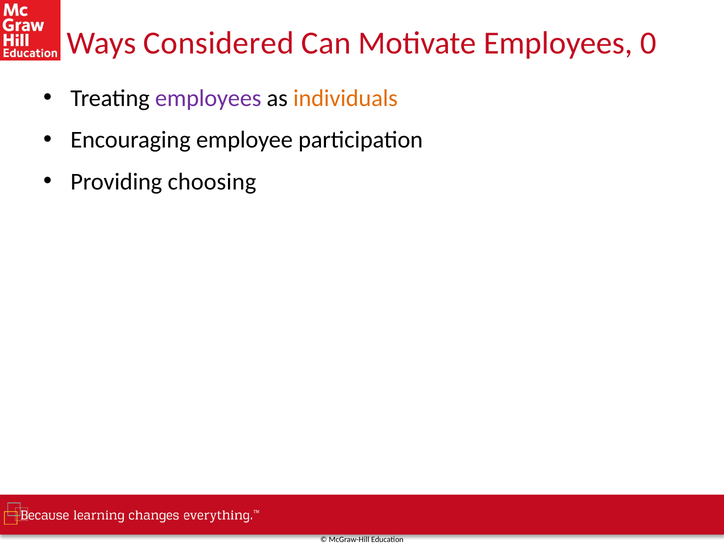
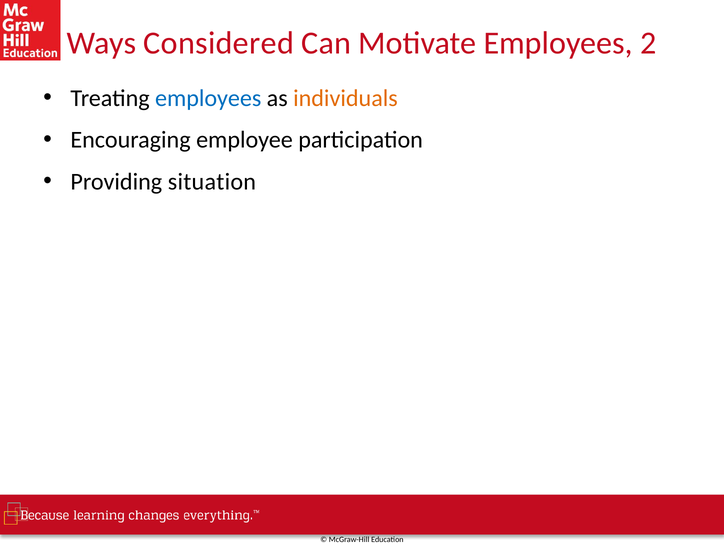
0: 0 -> 2
employees at (208, 98) colour: purple -> blue
choosing: choosing -> situation
